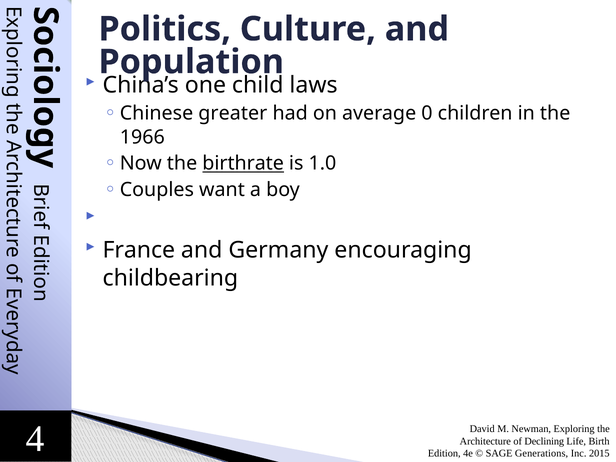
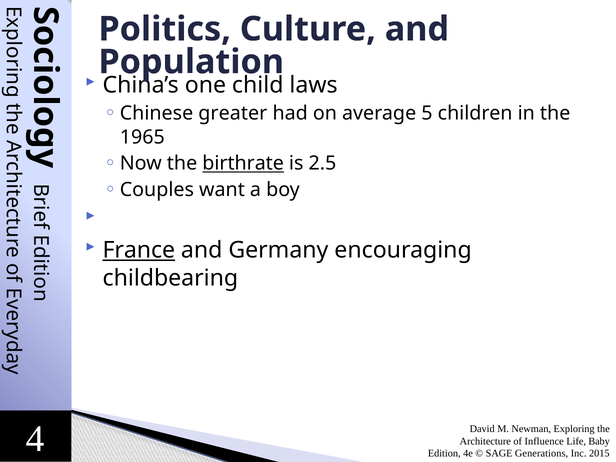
0: 0 -> 5
1966: 1966 -> 1965
1.0: 1.0 -> 2.5
France underline: none -> present
Declining: Declining -> Influence
Birth: Birth -> Baby
